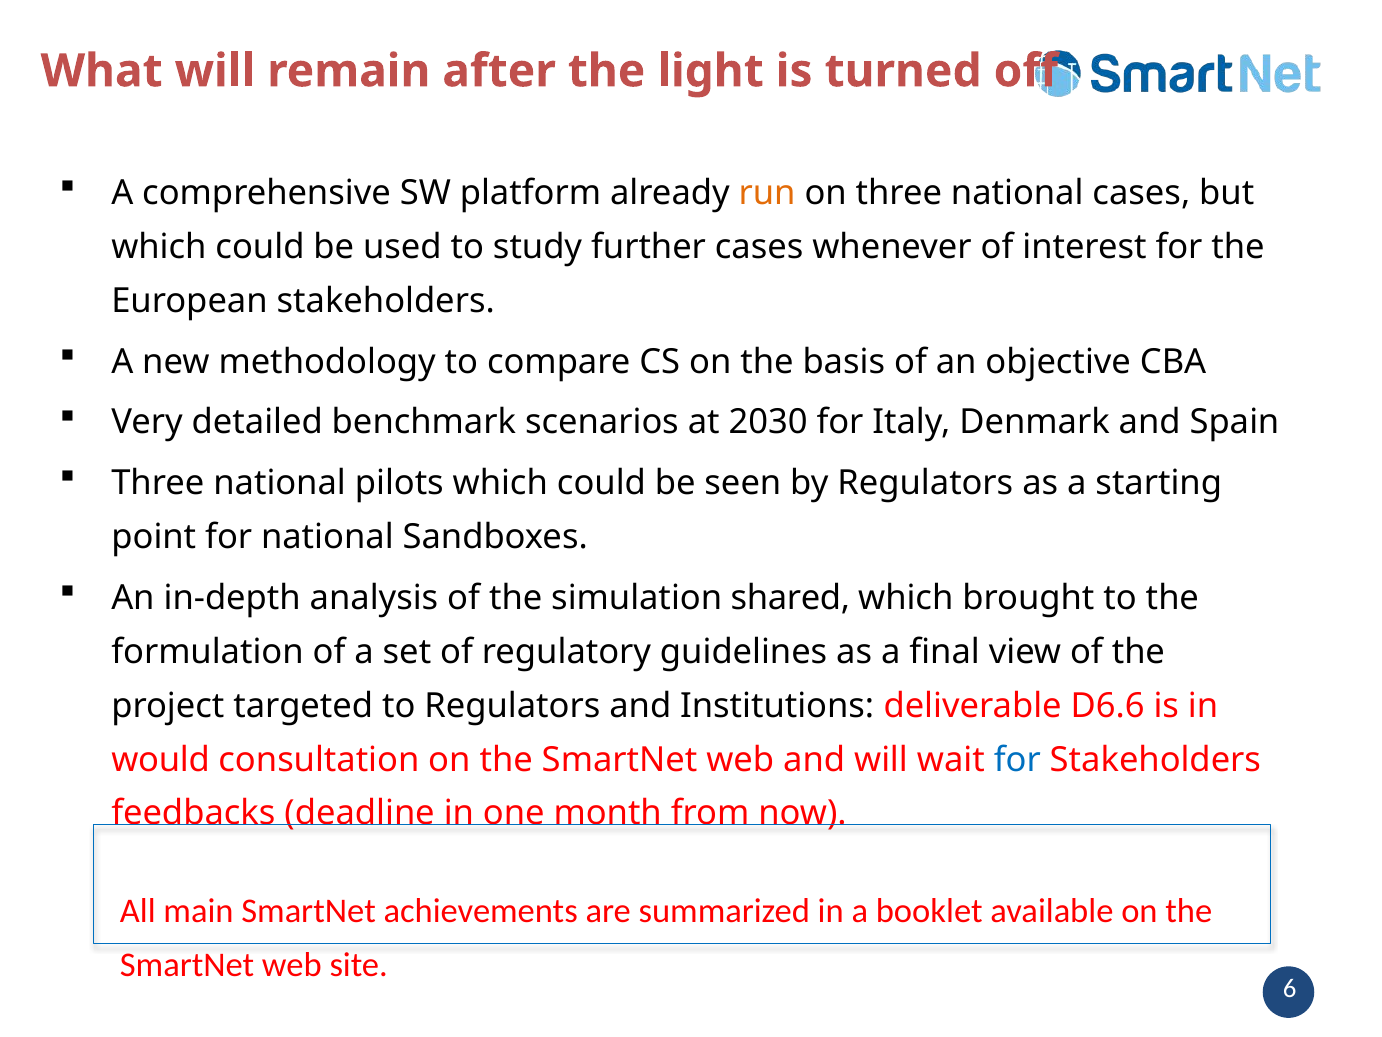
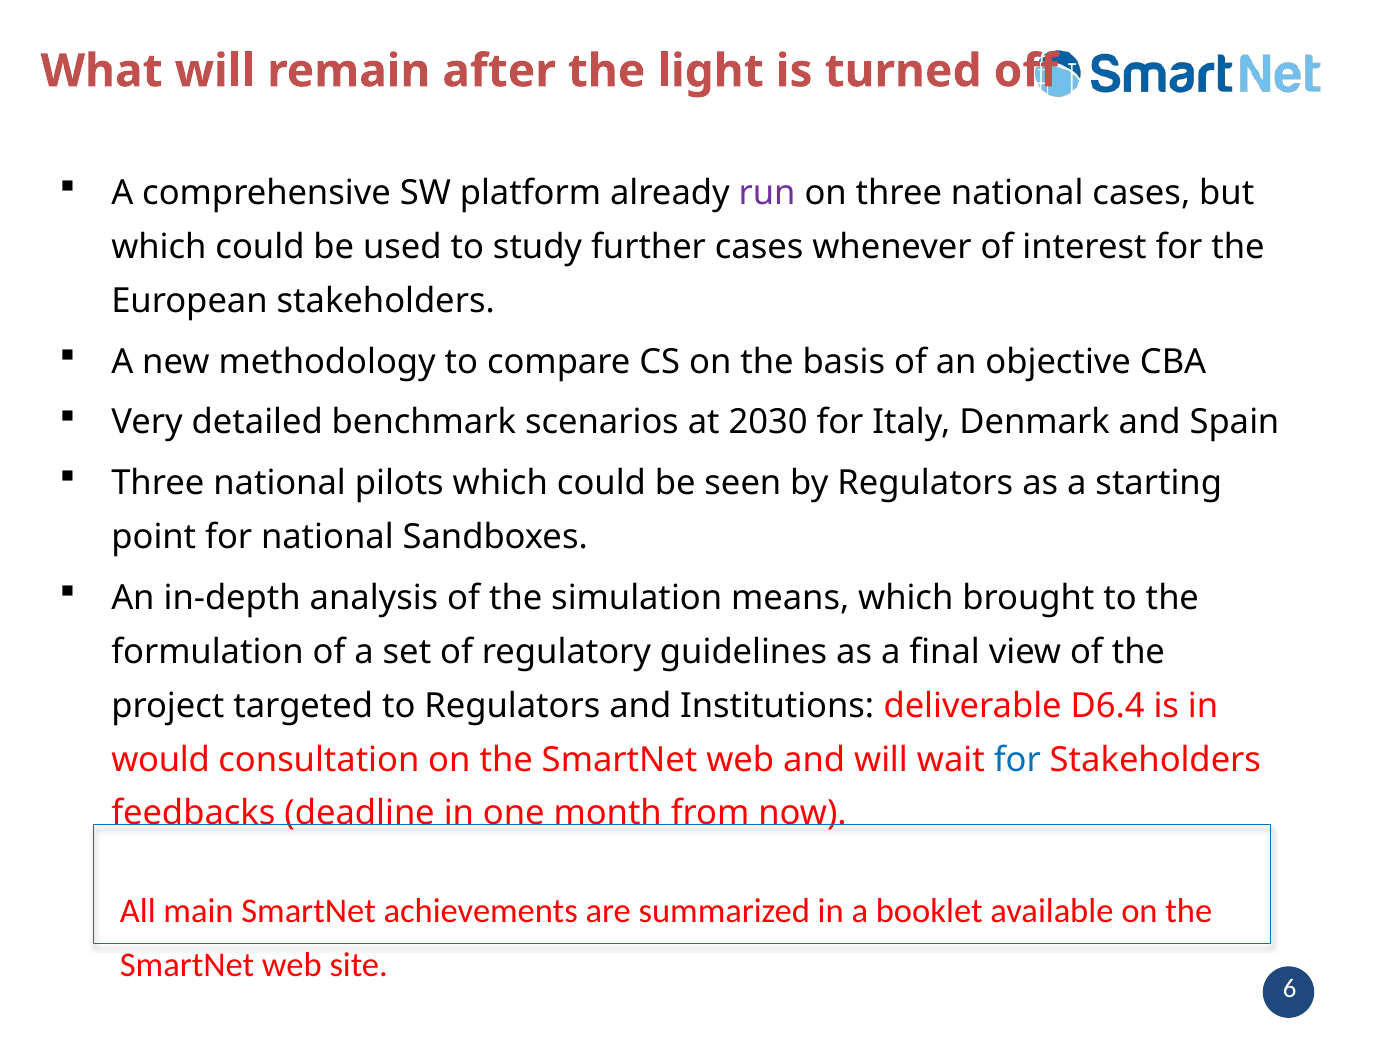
run colour: orange -> purple
shared: shared -> means
D6.6: D6.6 -> D6.4
